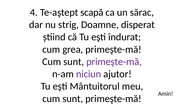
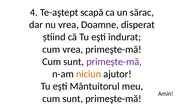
nu strig: strig -> vrea
cum grea: grea -> vrea
niciun colour: purple -> orange
